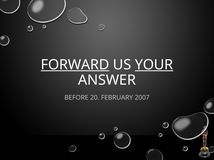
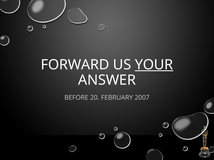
FORWARD underline: present -> none
